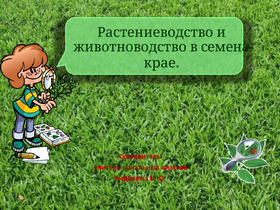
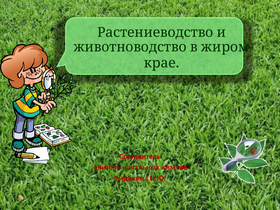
семена: семена -> жиром
